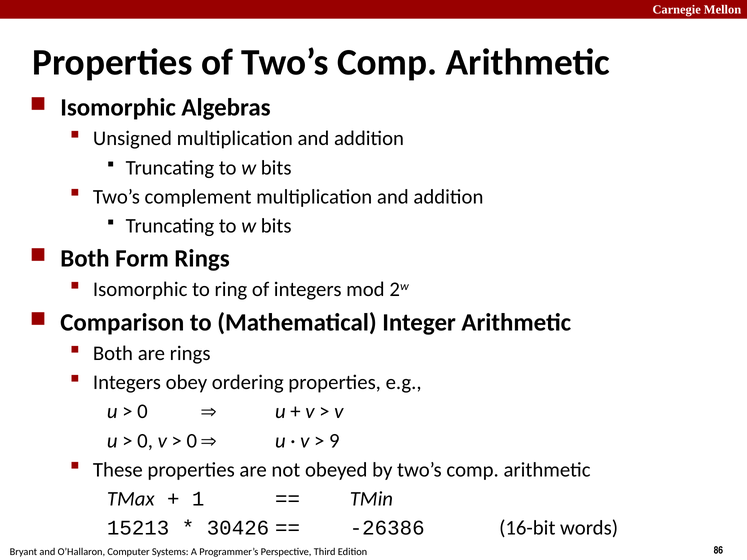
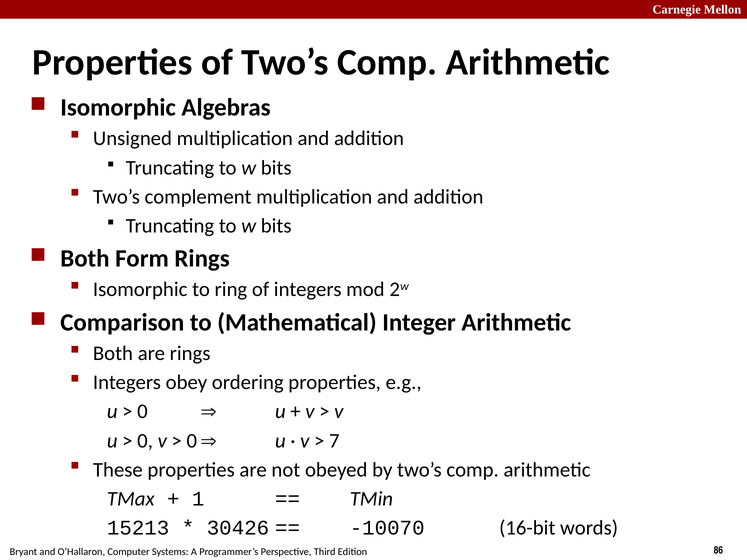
9: 9 -> 7
-26386: -26386 -> -10070
